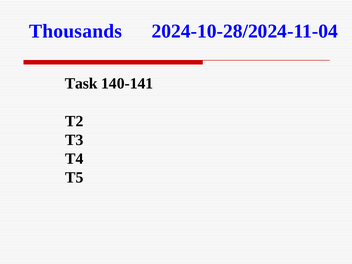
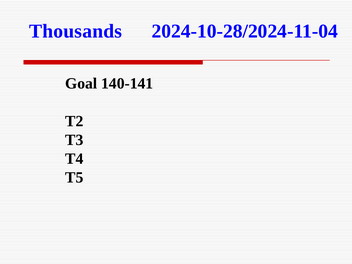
Task: Task -> Goal
